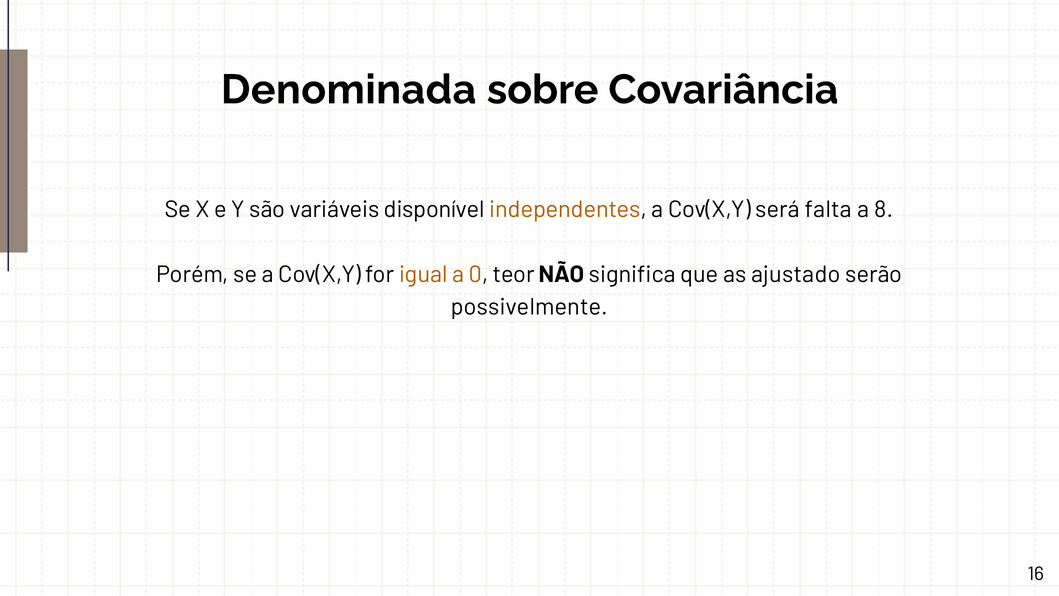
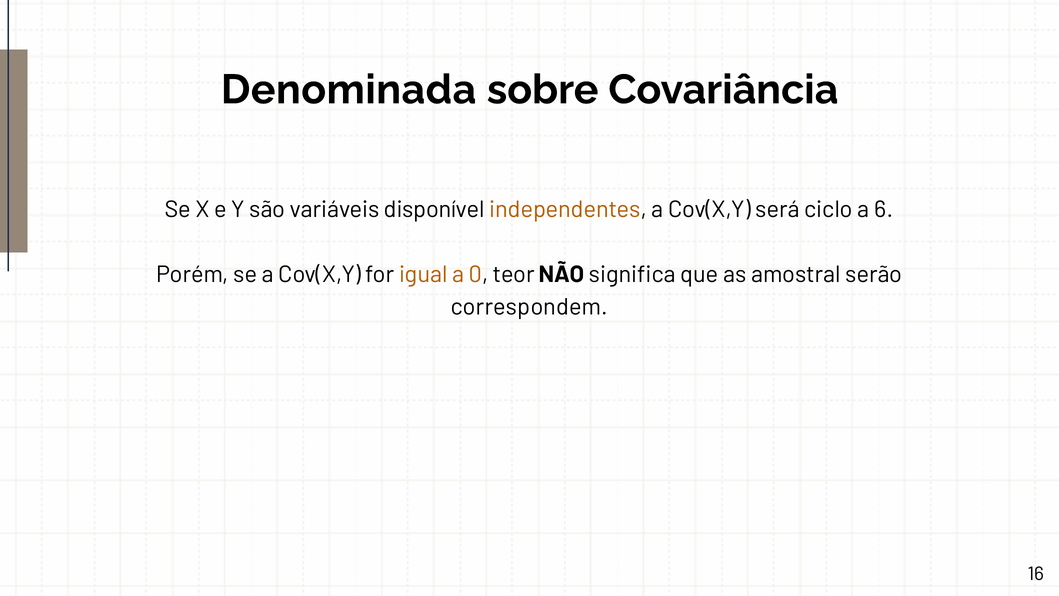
falta: falta -> ciclo
8: 8 -> 6
ajustado: ajustado -> amostral
possivelmente: possivelmente -> correspondem
